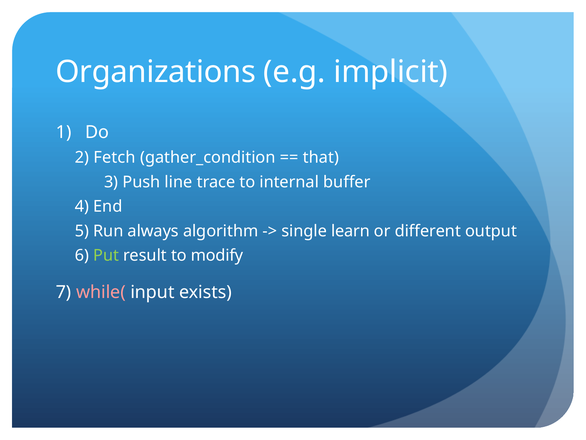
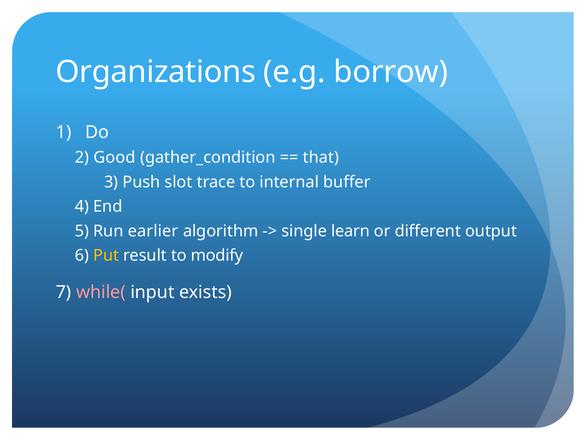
implicit: implicit -> borrow
Fetch: Fetch -> Good
line: line -> slot
always: always -> earlier
Put colour: light green -> yellow
